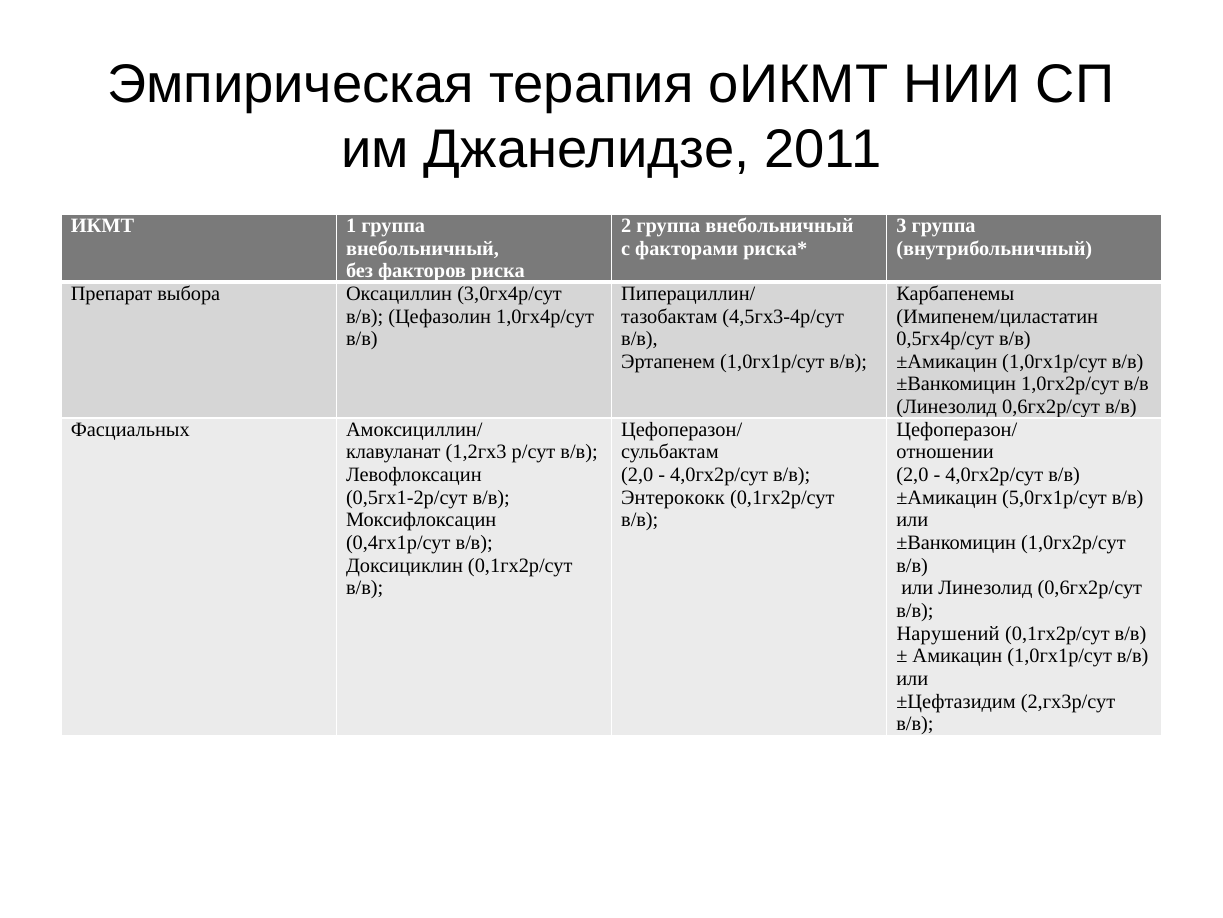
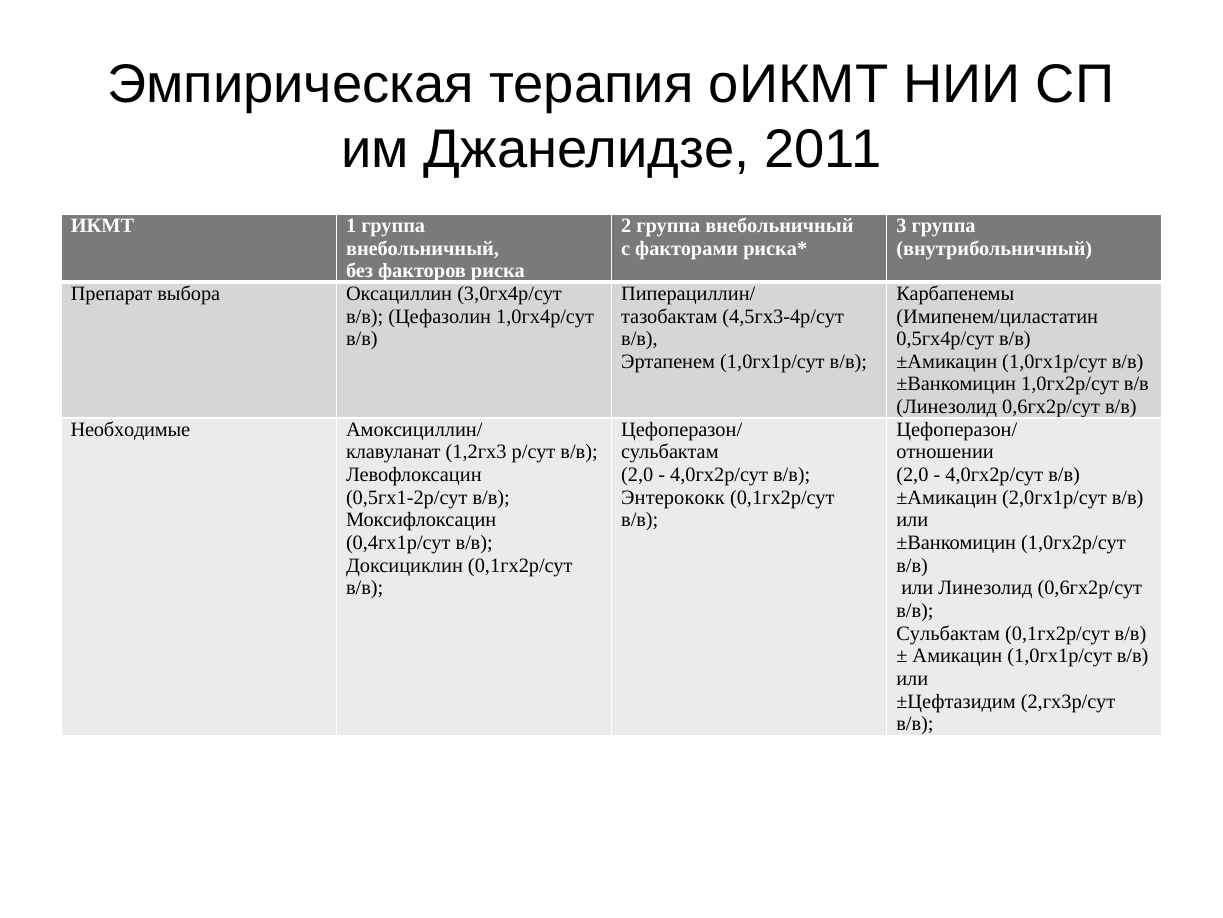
Фасциальных: Фасциальных -> Необходимые
5,0гх1р/сут: 5,0гх1р/сут -> 2,0гх1р/сут
Нарушений at (948, 633): Нарушений -> Сульбактам
